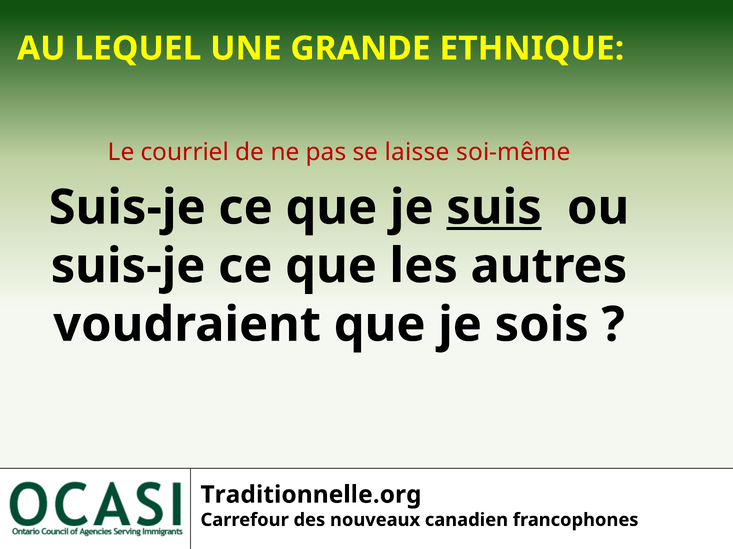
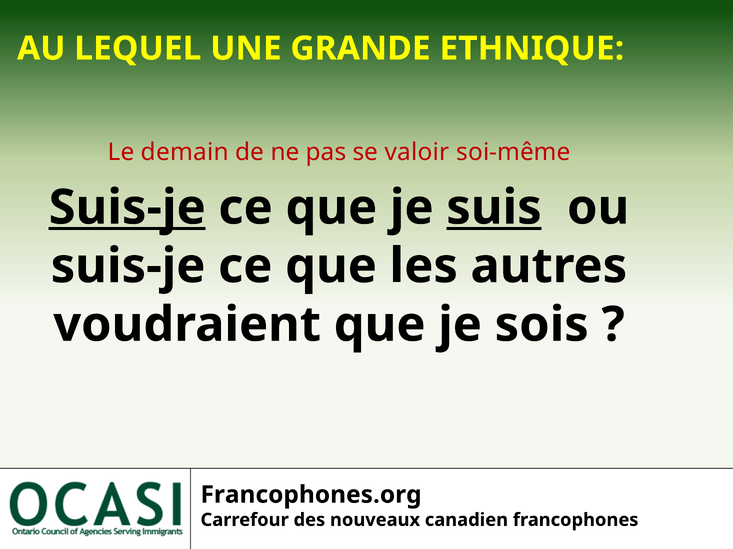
courriel: courriel -> demain
laisse: laisse -> valoir
Suis-je at (127, 208) underline: none -> present
Traditionnelle.org: Traditionnelle.org -> Francophones.org
